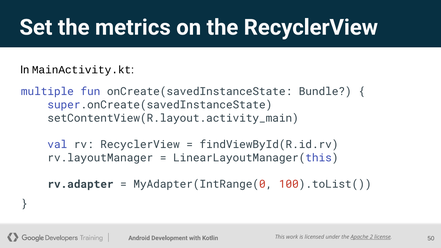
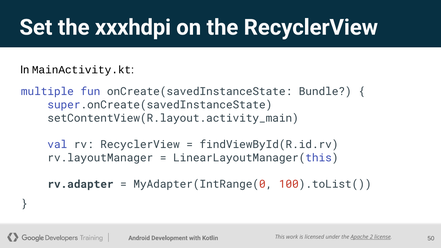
metrics: metrics -> xxxhdpi
